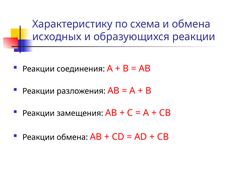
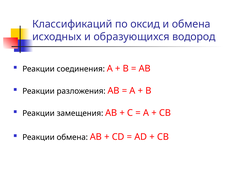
Характеристику: Характеристику -> Классификаций
схема: схема -> оксид
образующихся реакции: реакции -> водород
